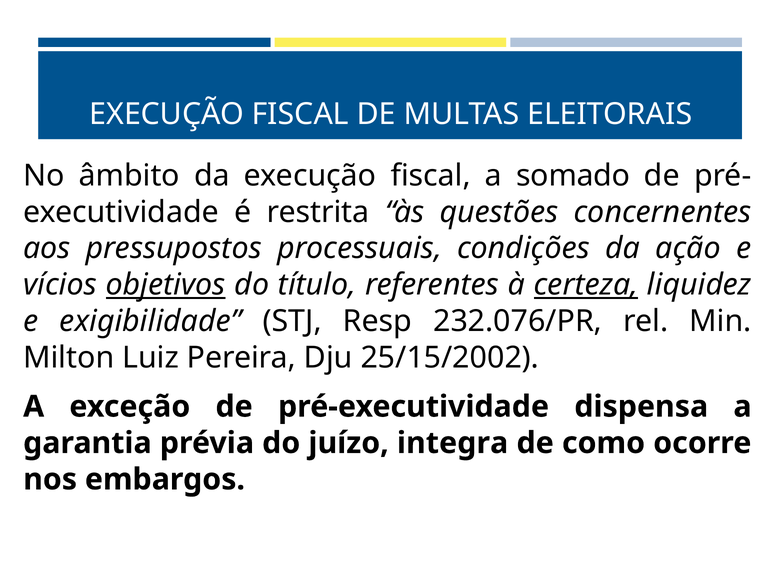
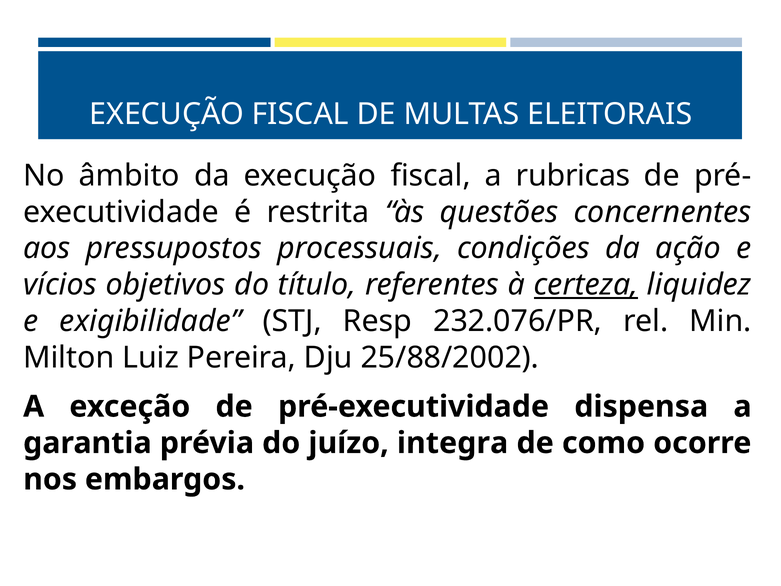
somado: somado -> rubricas
objetivos underline: present -> none
25/15/2002: 25/15/2002 -> 25/88/2002
